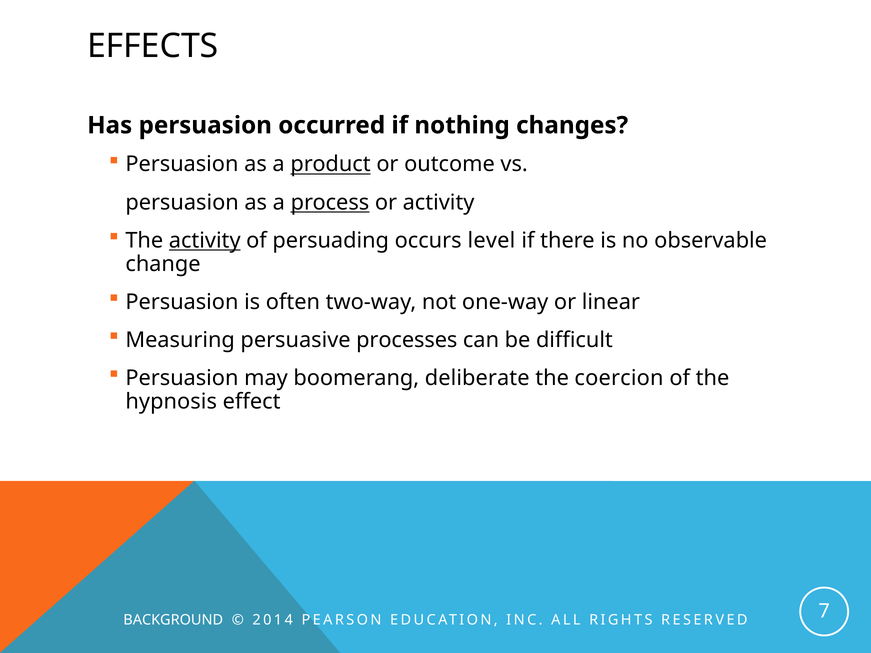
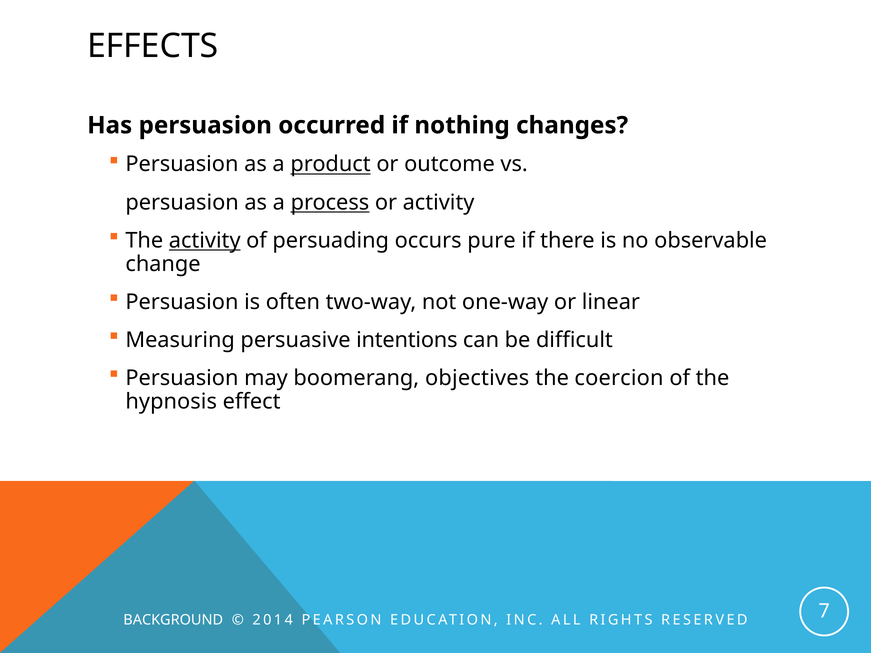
level: level -> pure
processes: processes -> intentions
deliberate: deliberate -> objectives
